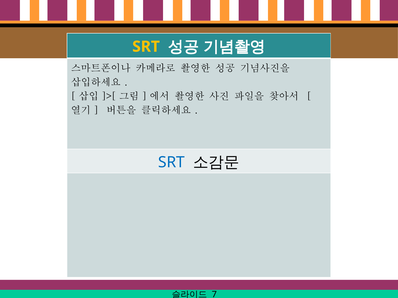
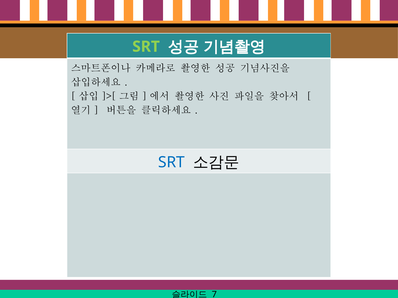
SRT at (146, 47) colour: yellow -> light green
